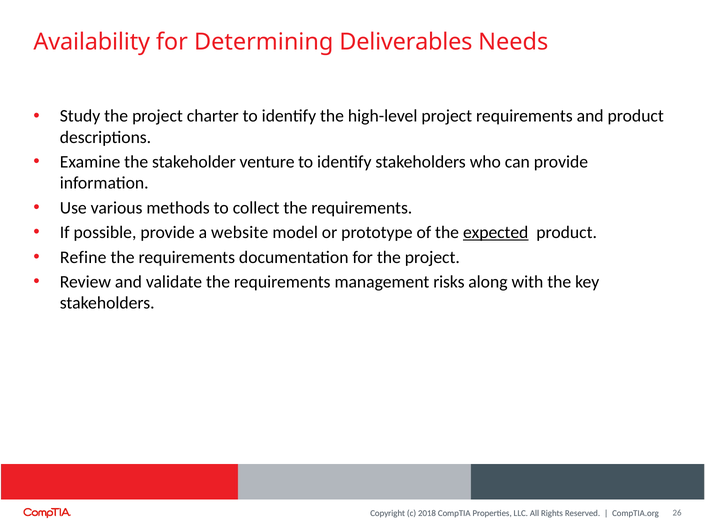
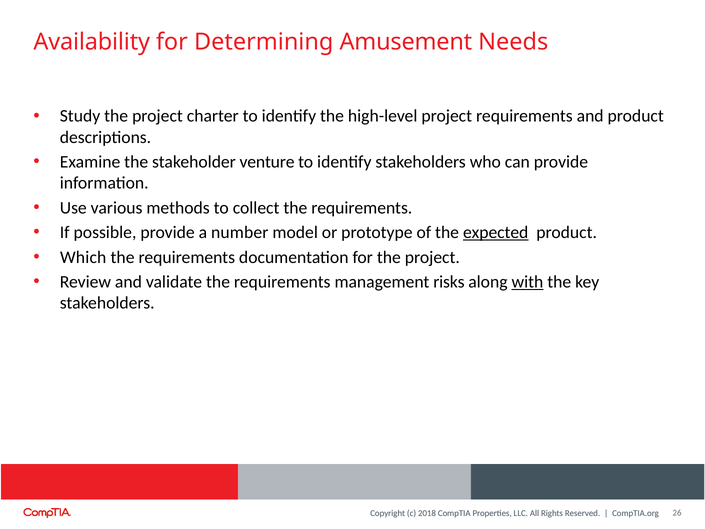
Deliverables: Deliverables -> Amusement
website: website -> number
Refine: Refine -> Which
with underline: none -> present
